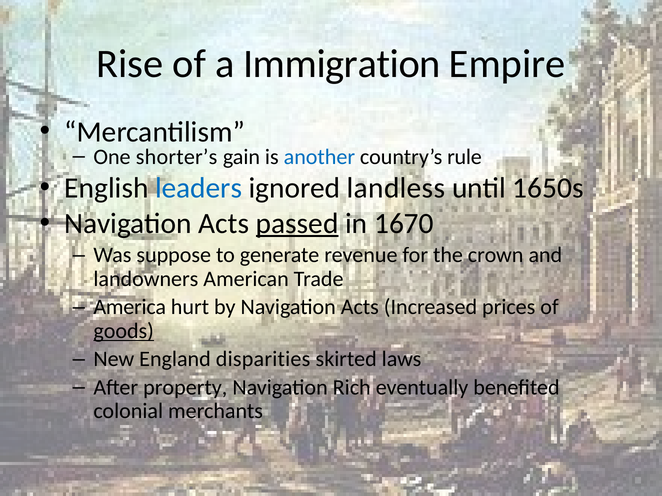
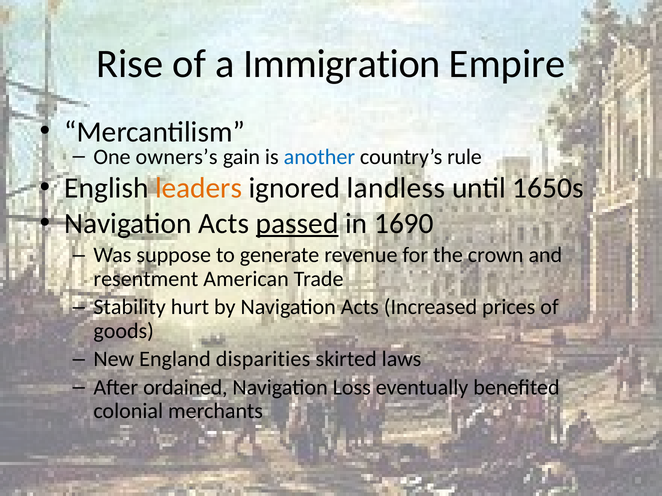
shorter’s: shorter’s -> owners’s
leaders colour: blue -> orange
1670: 1670 -> 1690
landowners: landowners -> resentment
America: America -> Stability
goods underline: present -> none
property: property -> ordained
Rich: Rich -> Loss
